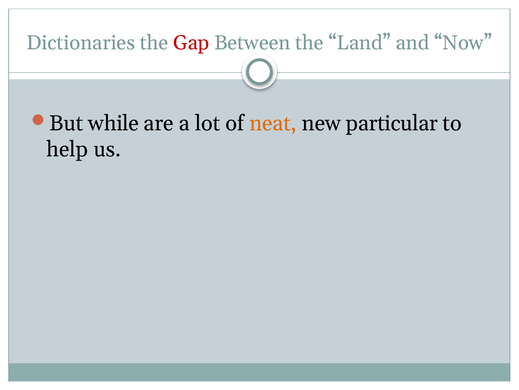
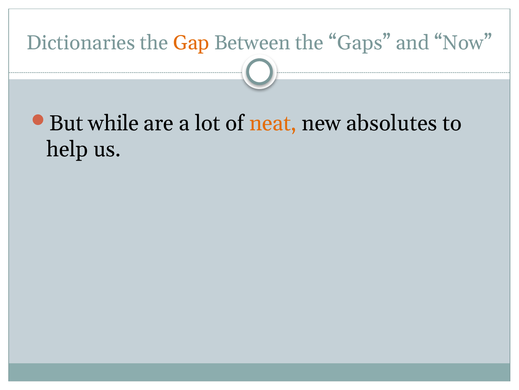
Gap colour: red -> orange
Land: Land -> Gaps
particular: particular -> absolutes
